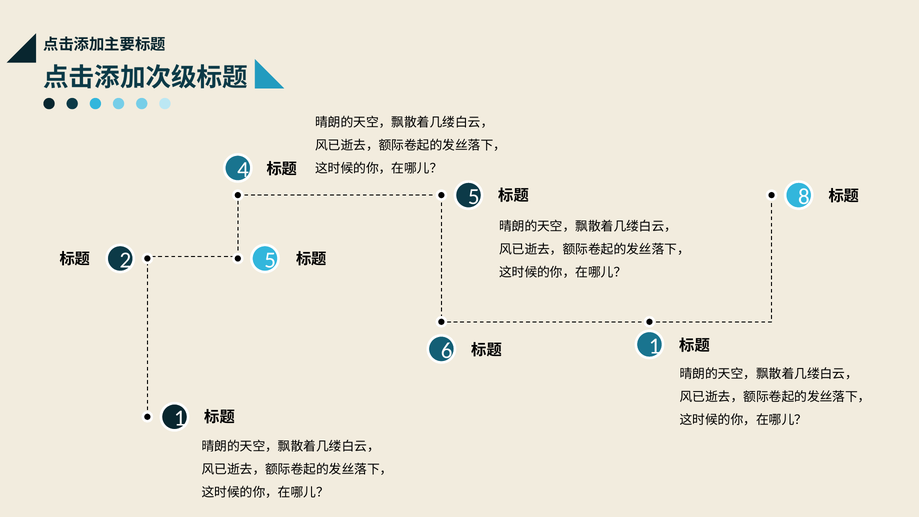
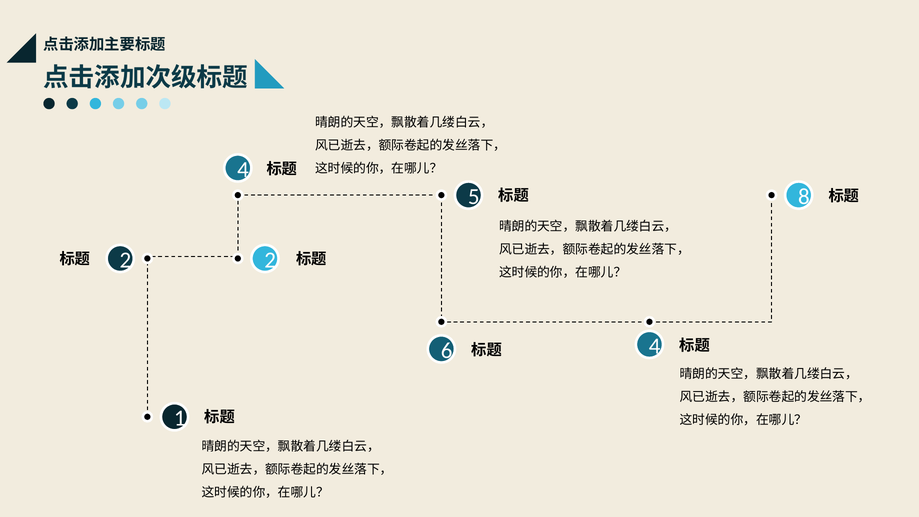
2 5: 5 -> 2
6 1: 1 -> 4
